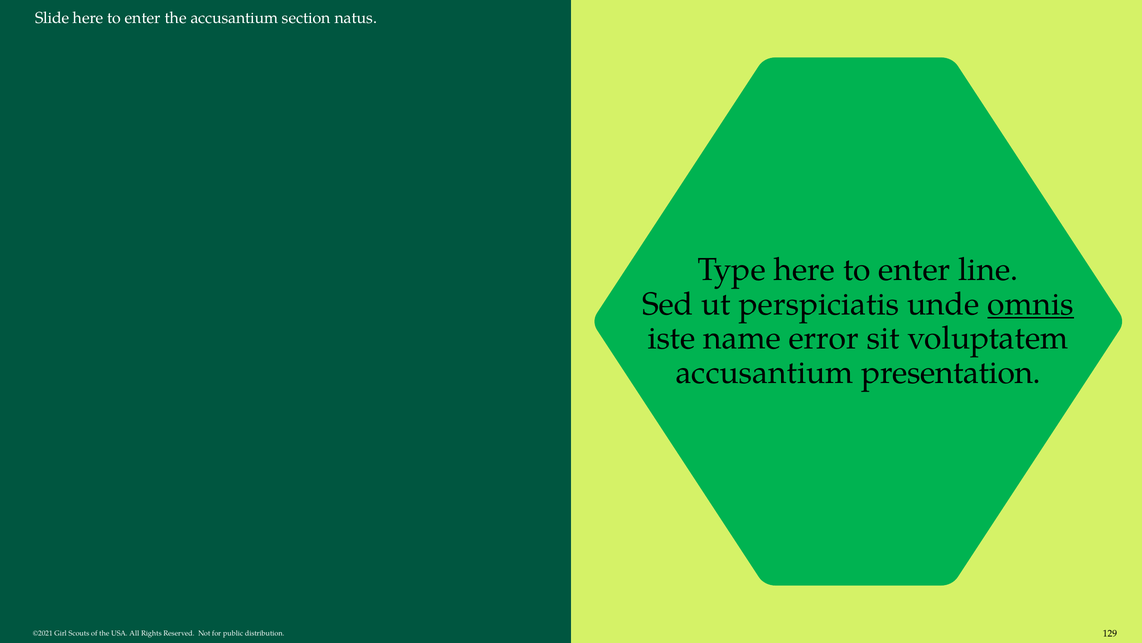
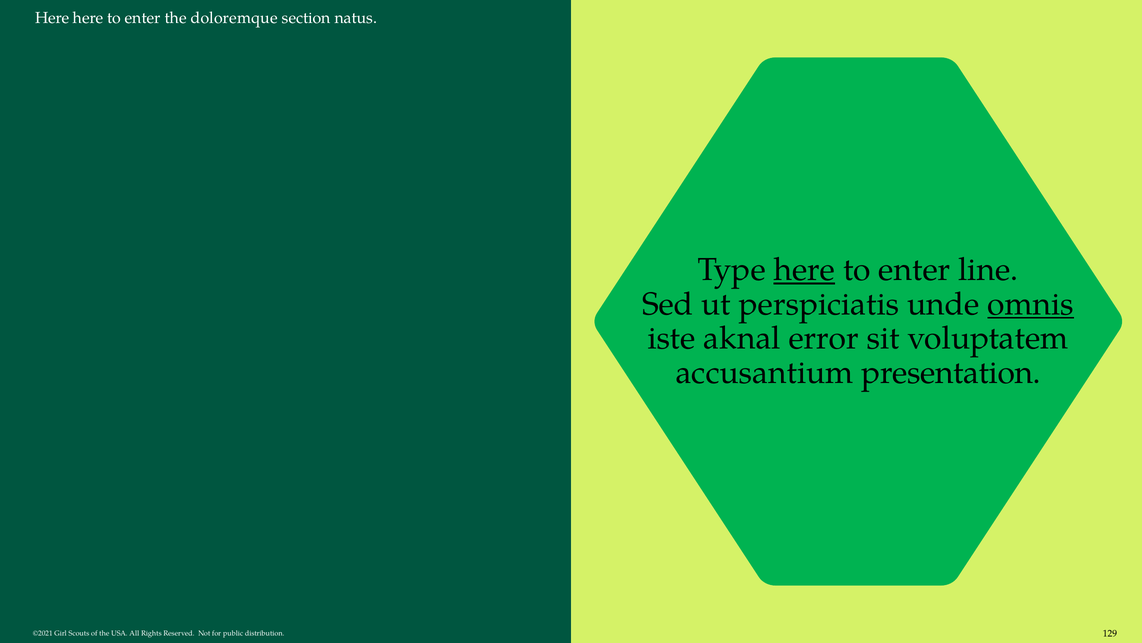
Slide at (52, 18): Slide -> Here
the accusantium: accusantium -> doloremque
here at (804, 270) underline: none -> present
name: name -> aknal
